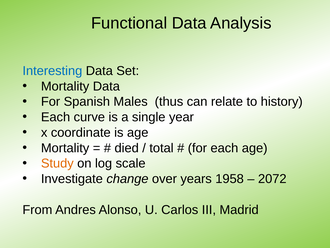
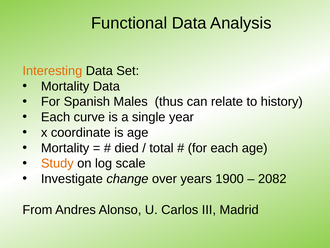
Interesting colour: blue -> orange
1958: 1958 -> 1900
2072: 2072 -> 2082
